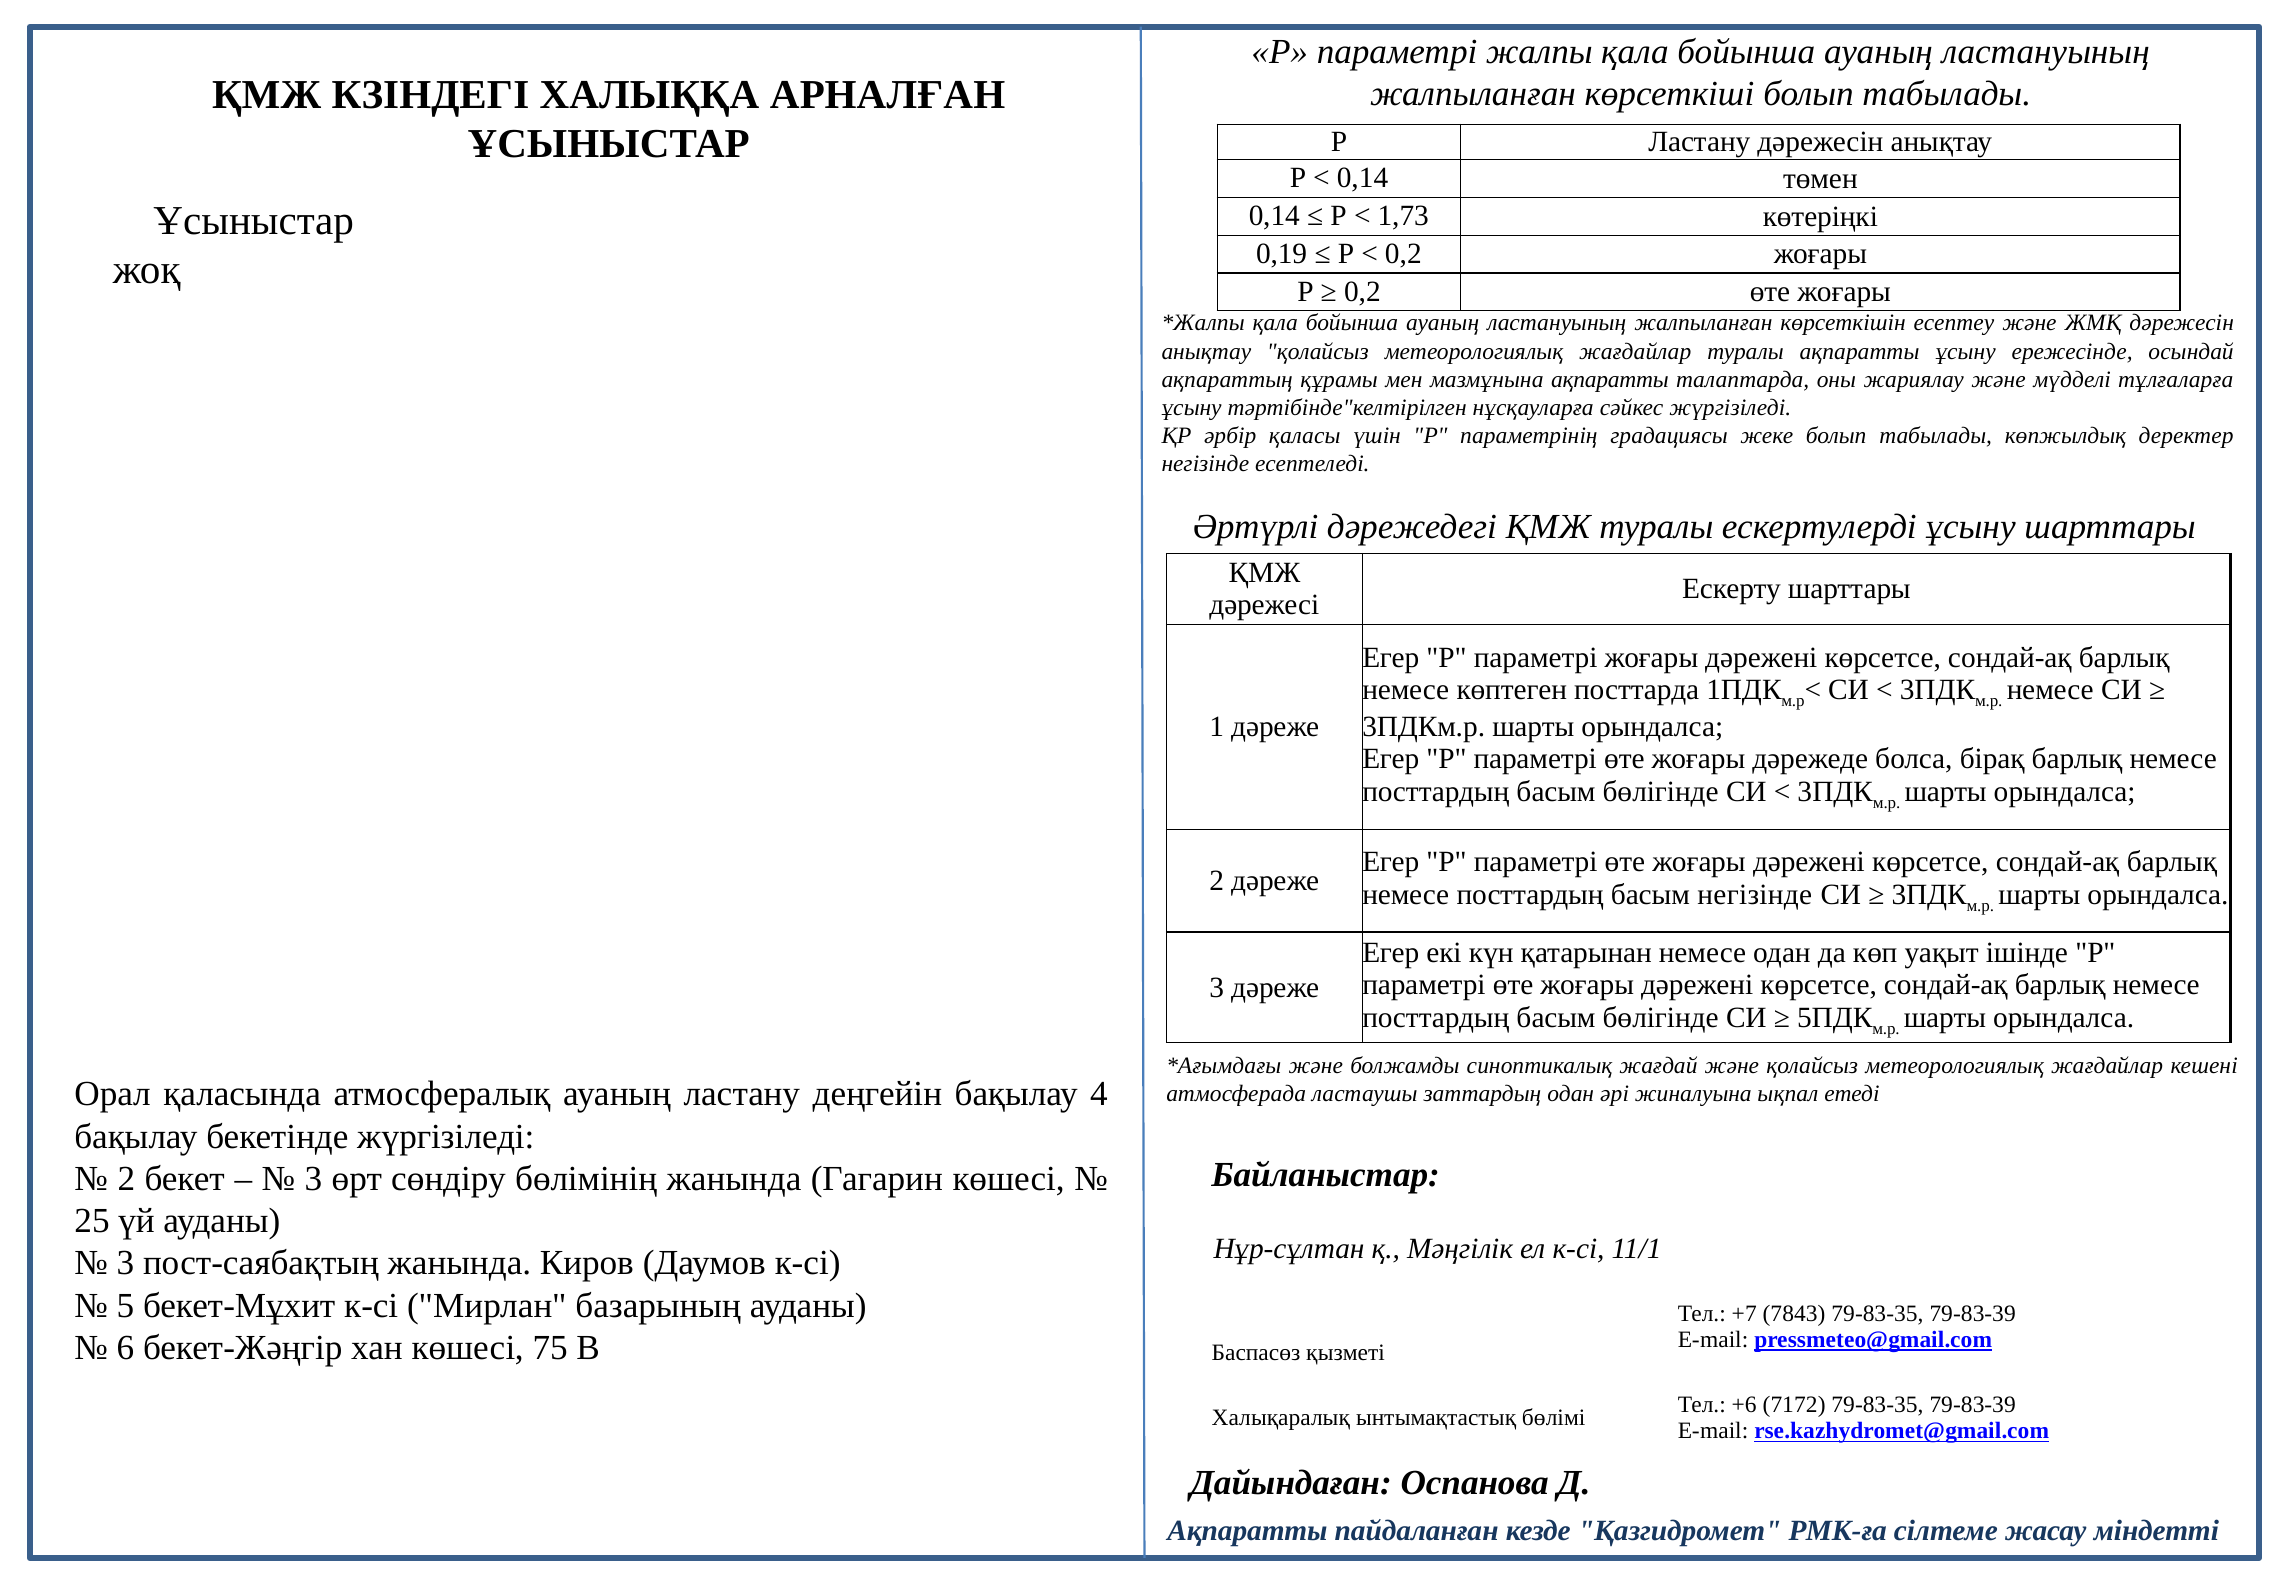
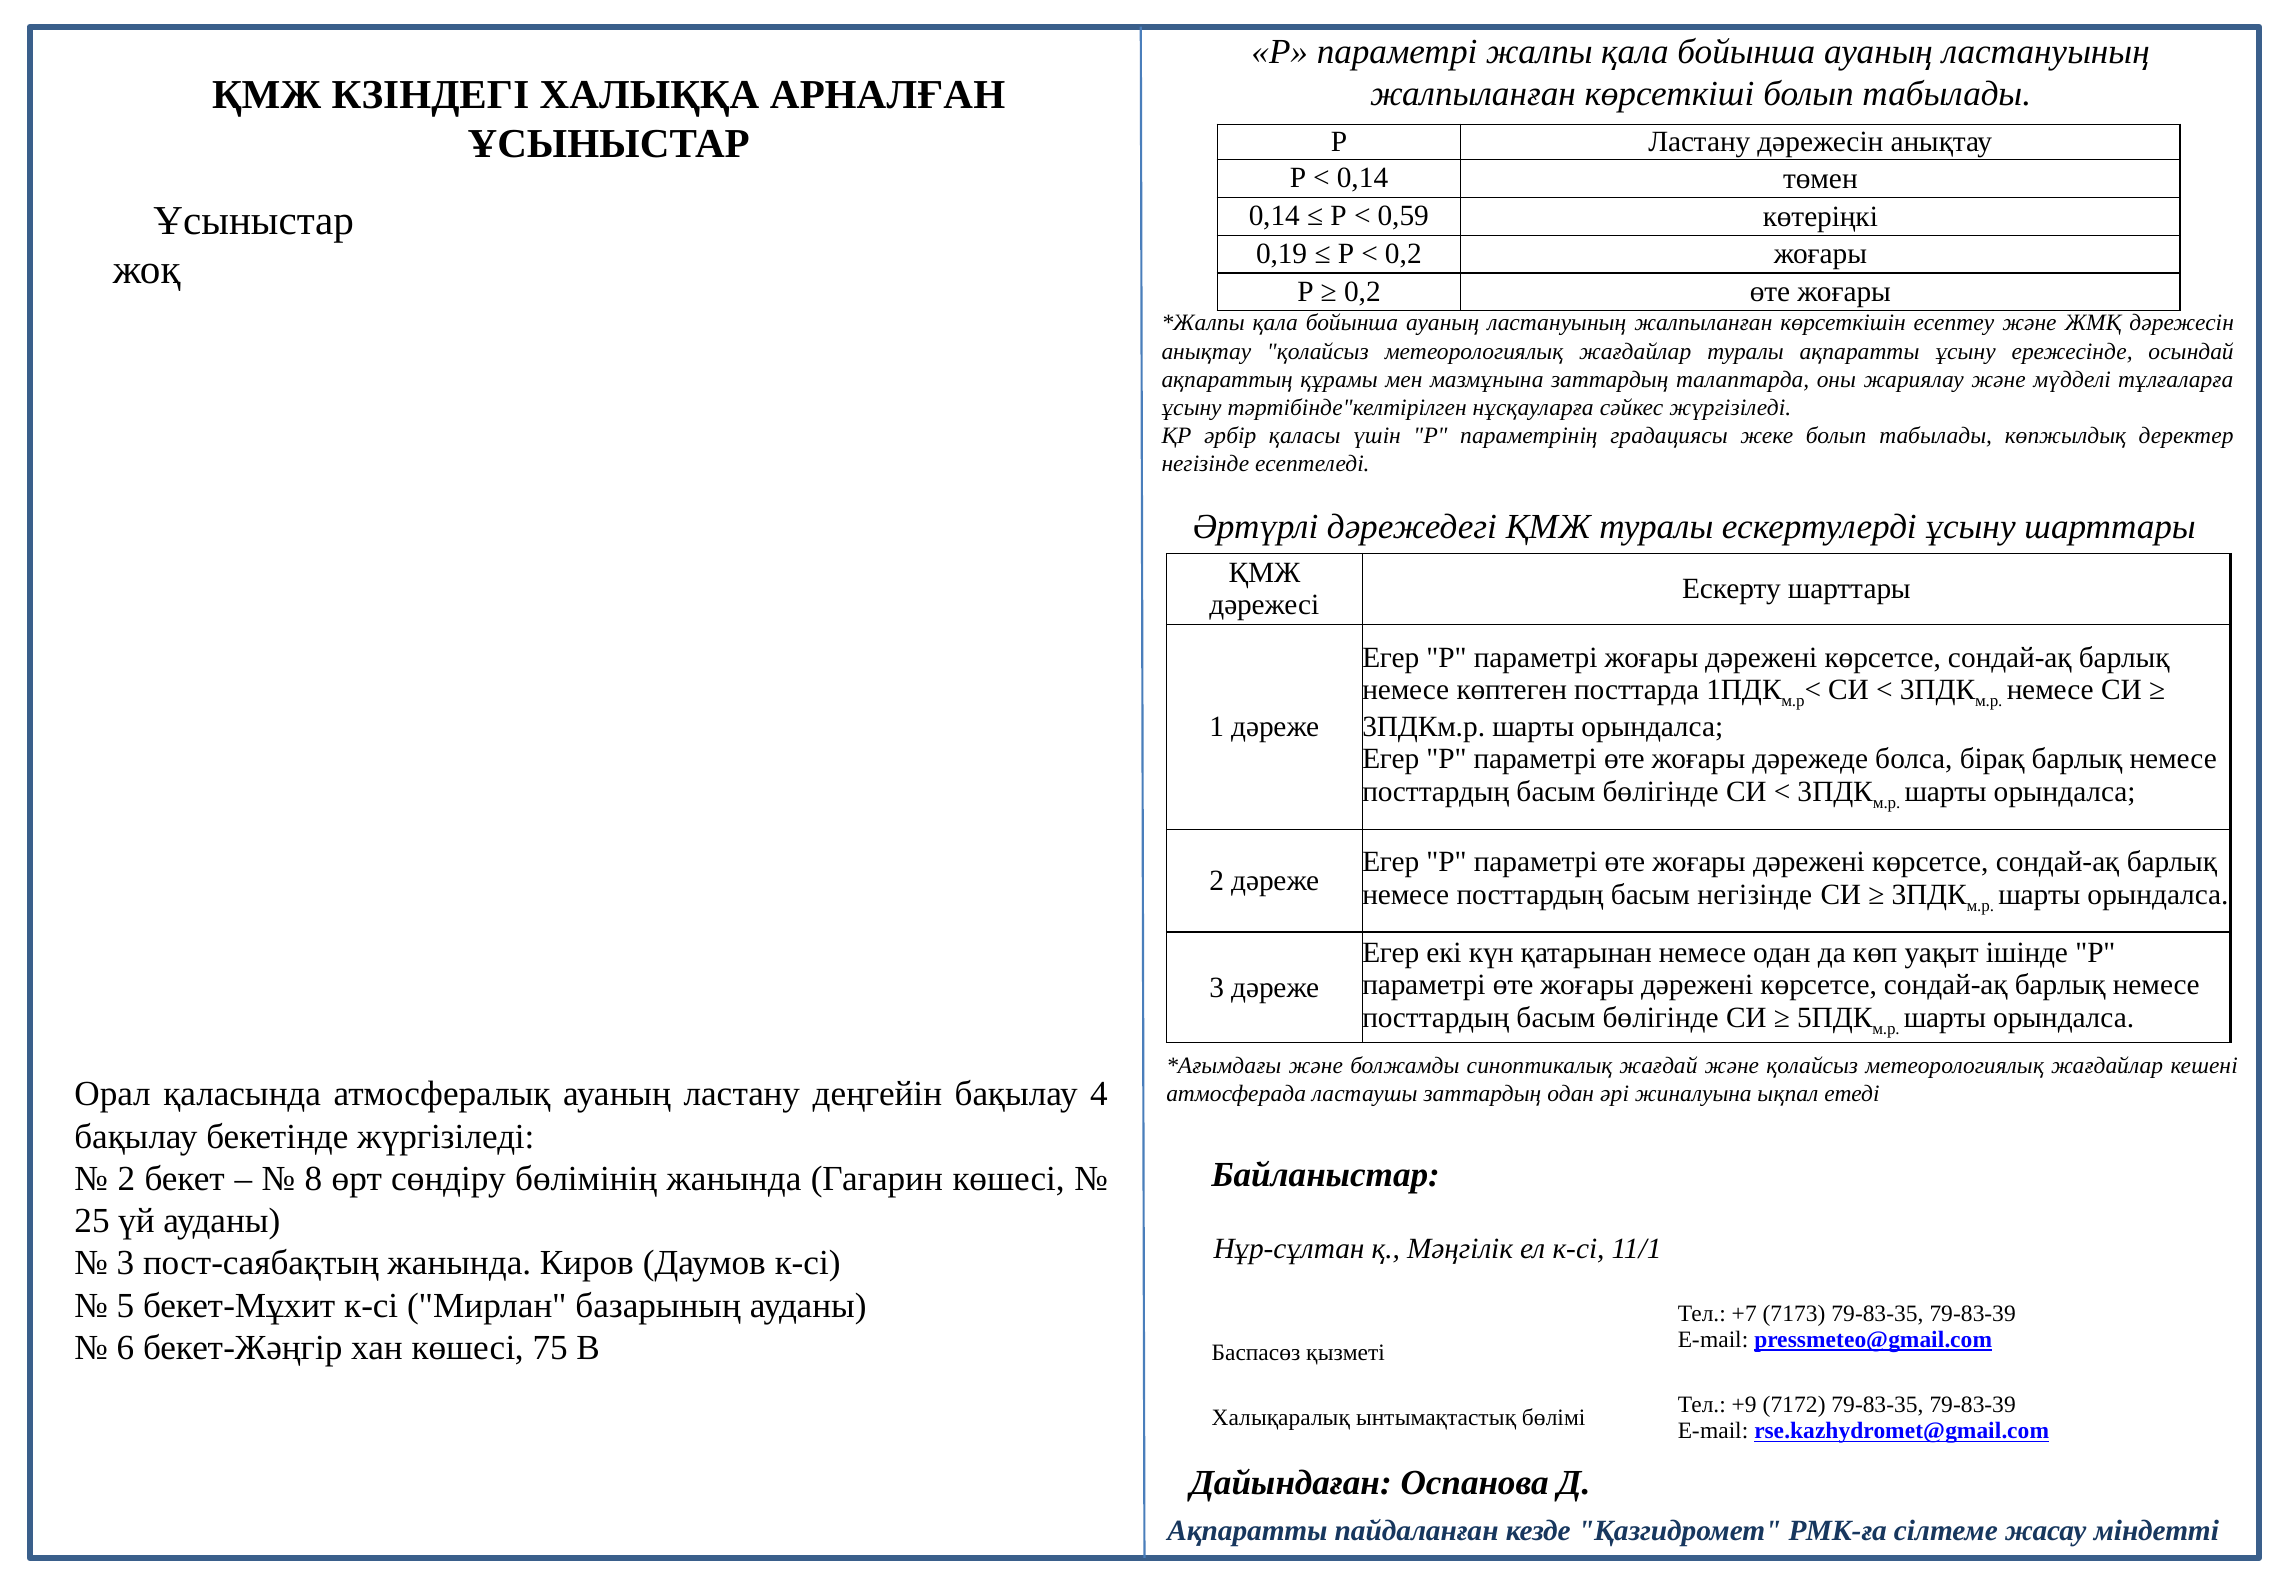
1,73: 1,73 -> 0,59
мазмұнына ақпаратты: ақпаратты -> заттардың
3 at (313, 1178): 3 -> 8
7843: 7843 -> 7173
+6: +6 -> +9
